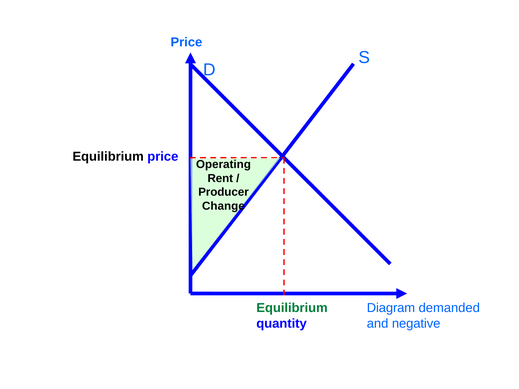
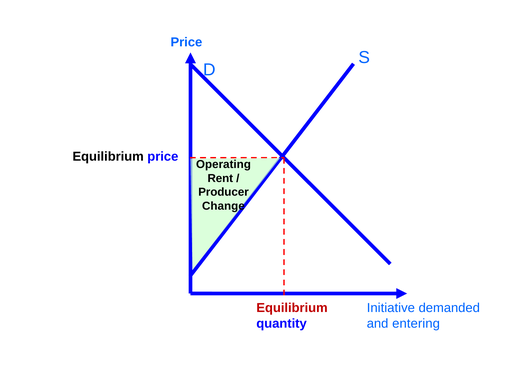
Equilibrium at (292, 308) colour: green -> red
Diagram: Diagram -> Initiative
negative: negative -> entering
